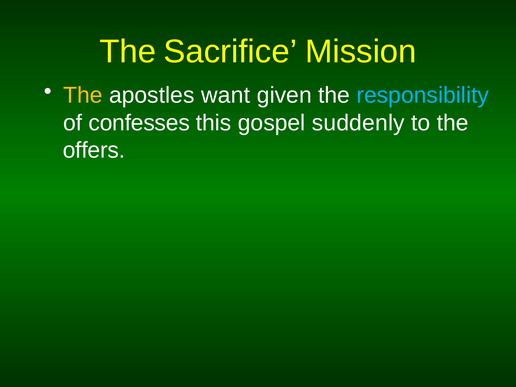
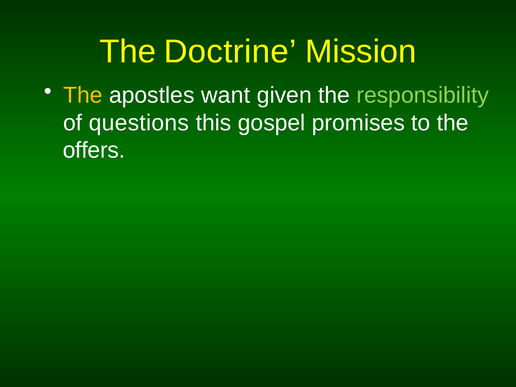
Sacrifice: Sacrifice -> Doctrine
responsibility colour: light blue -> light green
confesses: confesses -> questions
suddenly: suddenly -> promises
